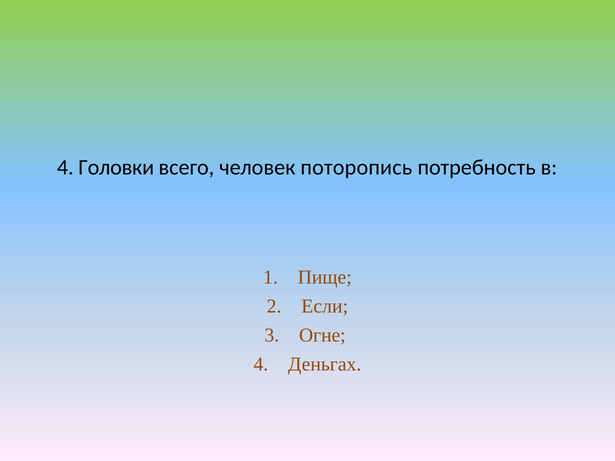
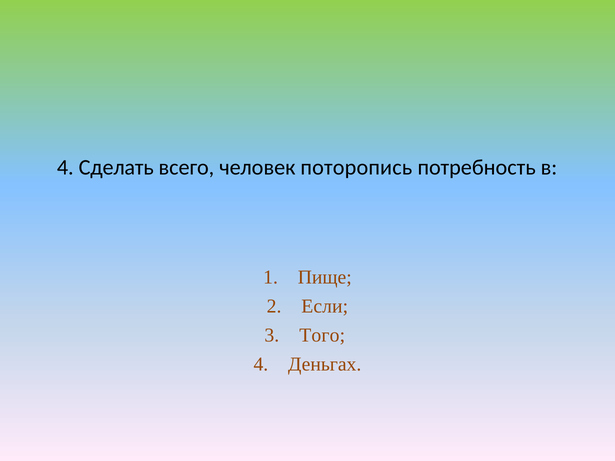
Головки: Головки -> Сделать
Огне: Огне -> Того
